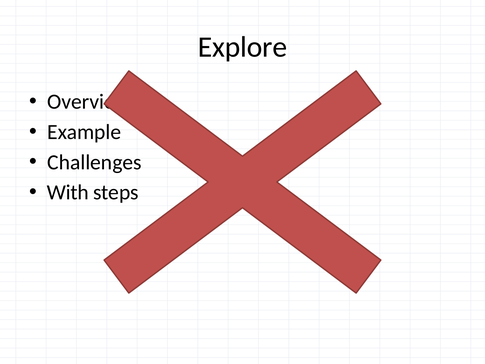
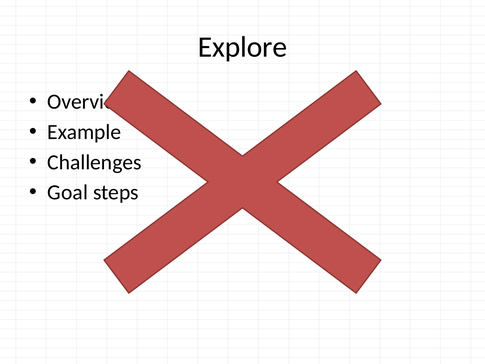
With: With -> Goal
